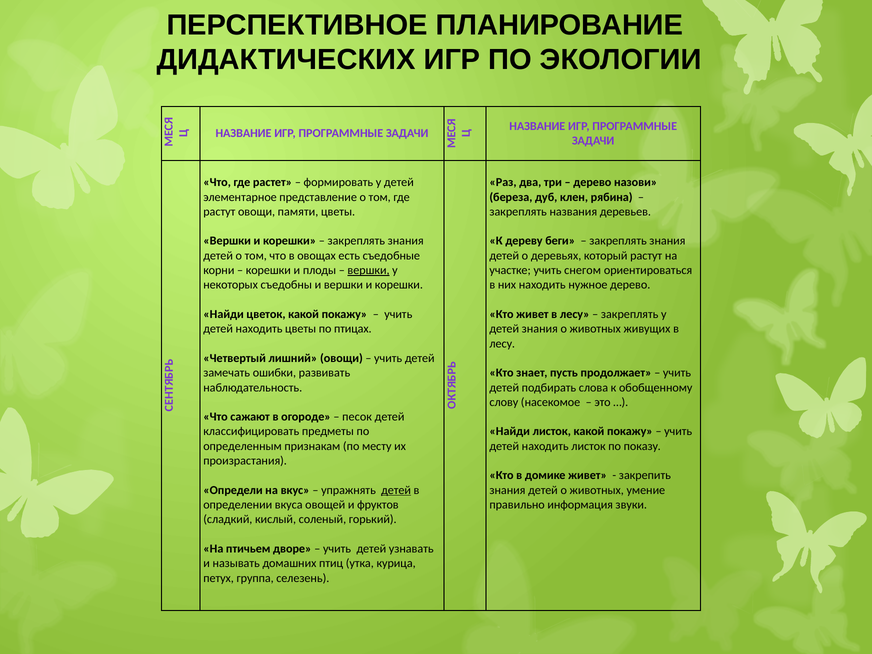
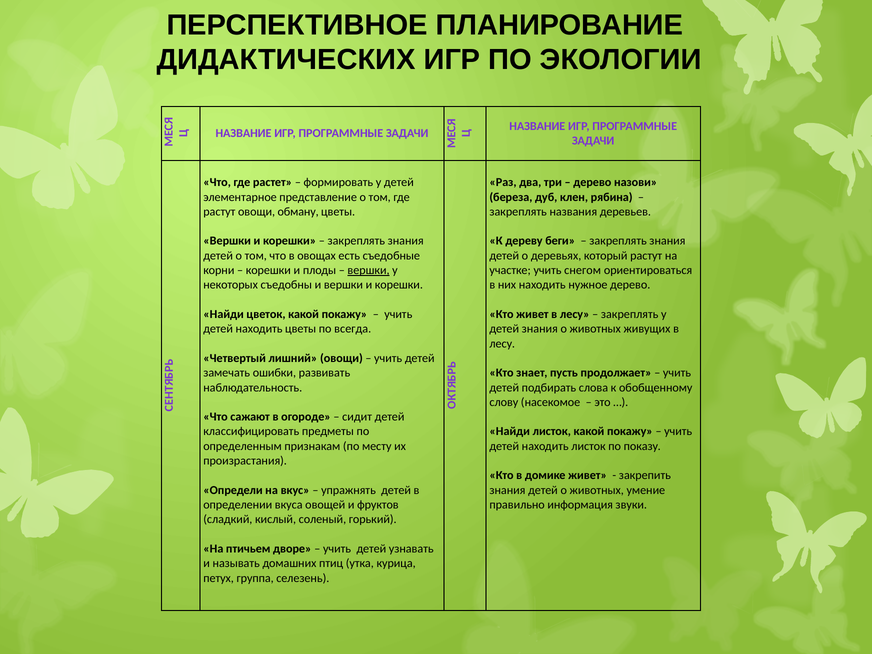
памяти: памяти -> обману
птицах: птицах -> всегда
песок: песок -> сидит
детей at (396, 490) underline: present -> none
